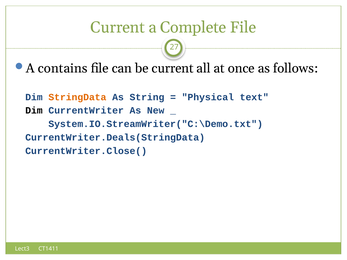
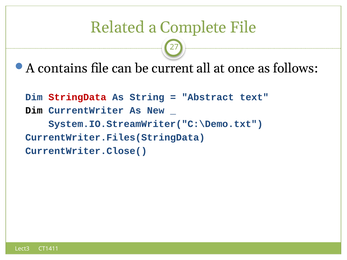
Current at (118, 27): Current -> Related
StringData colour: orange -> red
Physical: Physical -> Abstract
CurrentWriter.Deals(StringData: CurrentWriter.Deals(StringData -> CurrentWriter.Files(StringData
